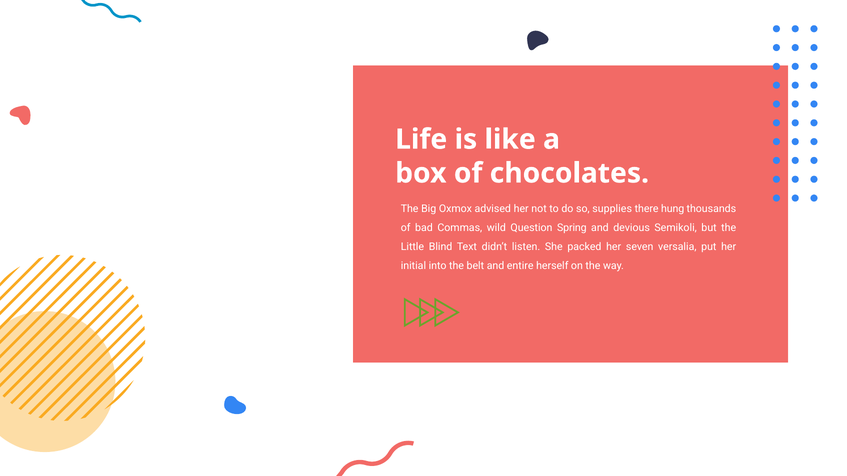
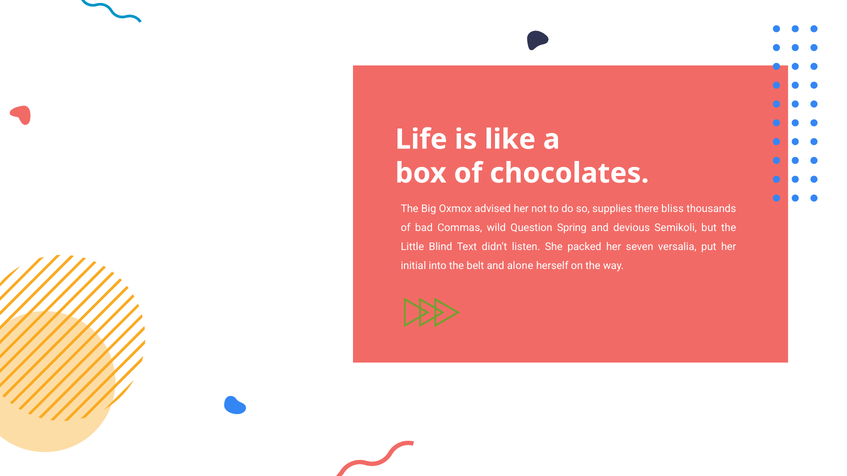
hung: hung -> bliss
entire: entire -> alone
